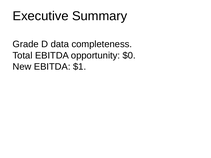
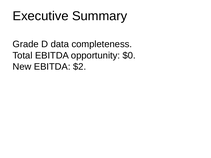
$1: $1 -> $2
